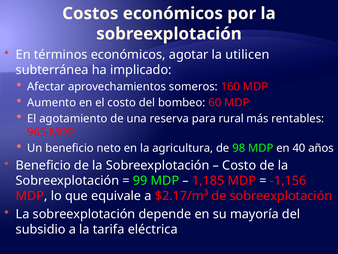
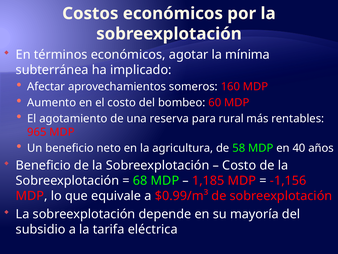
utilicen: utilicen -> mínima
98: 98 -> 58
99: 99 -> 68
$2.17/m³: $2.17/m³ -> $0.99/m³
